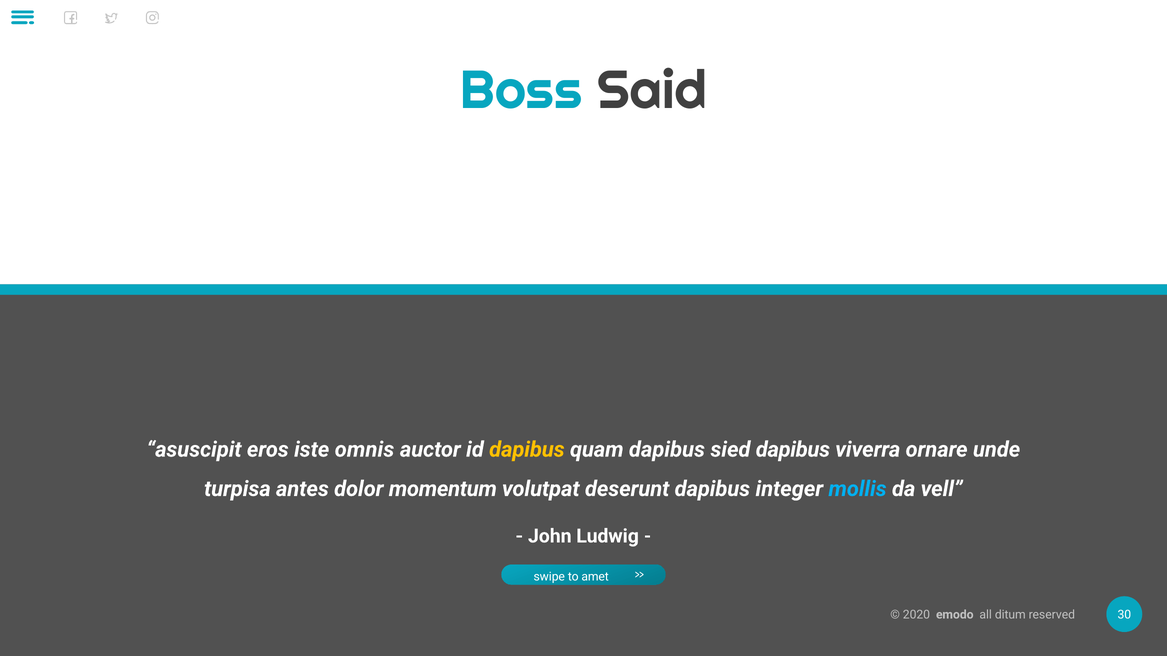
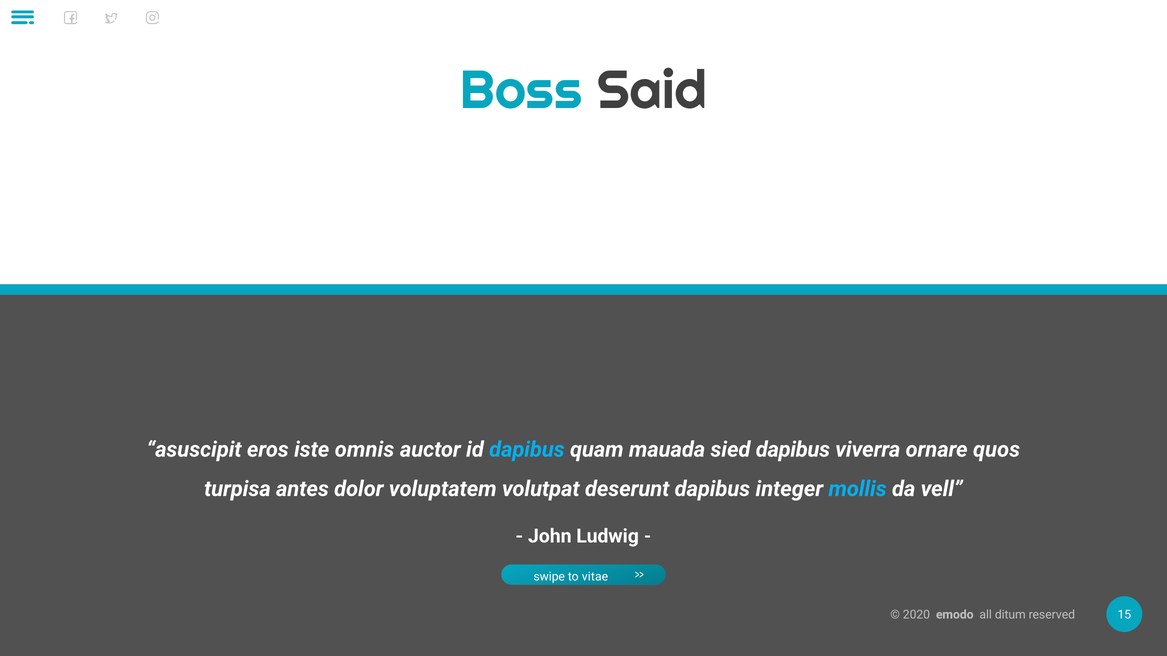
dapibus at (527, 450) colour: yellow -> light blue
quam dapibus: dapibus -> mauada
unde: unde -> quos
momentum: momentum -> voluptatem
amet: amet -> vitae
30: 30 -> 15
